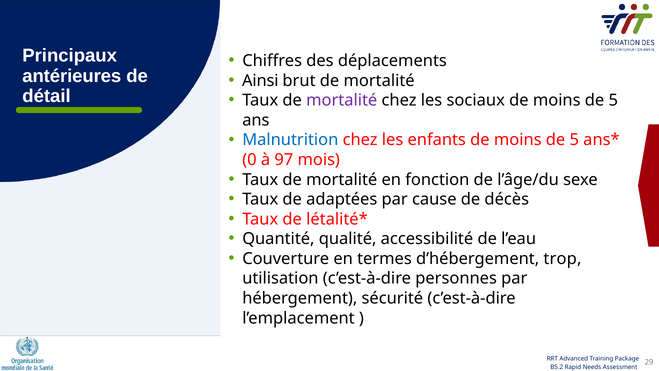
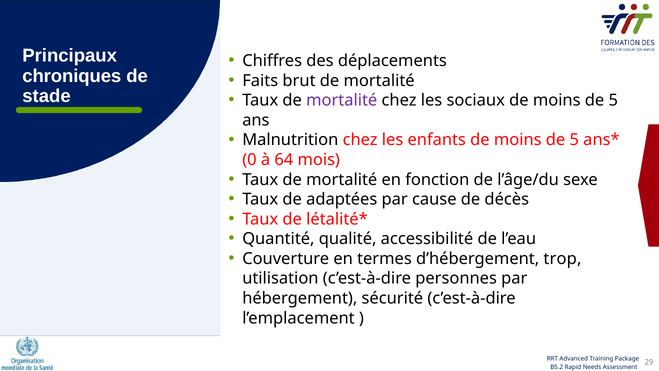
antérieures: antérieures -> chroniques
Ainsi: Ainsi -> Faits
détail: détail -> stade
Malnutrition colour: blue -> black
97: 97 -> 64
